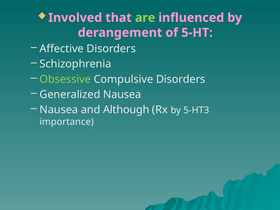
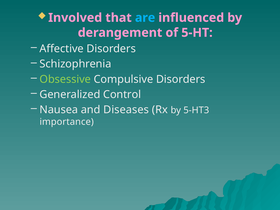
are colour: light green -> light blue
Generalized Nausea: Nausea -> Control
Although: Although -> Diseases
